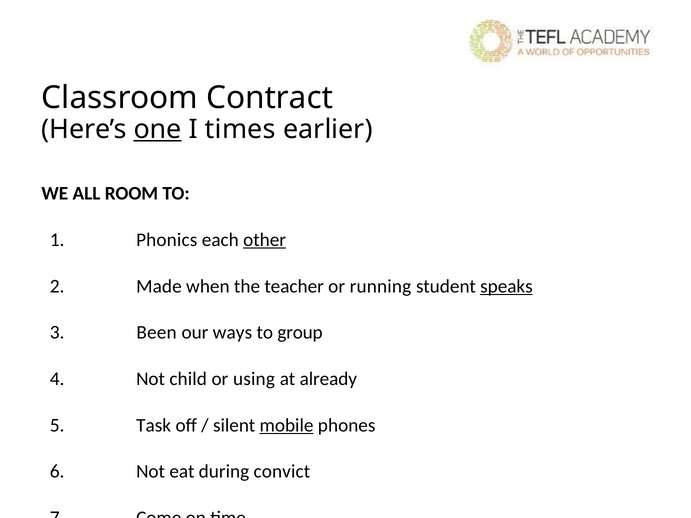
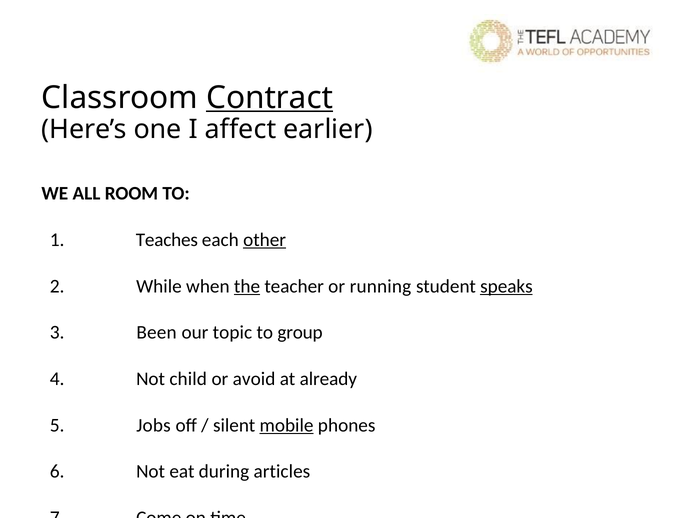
Contract underline: none -> present
one underline: present -> none
times: times -> affect
Phonics: Phonics -> Teaches
Made: Made -> While
the underline: none -> present
ways: ways -> topic
using: using -> avoid
Task: Task -> Jobs
convict: convict -> articles
